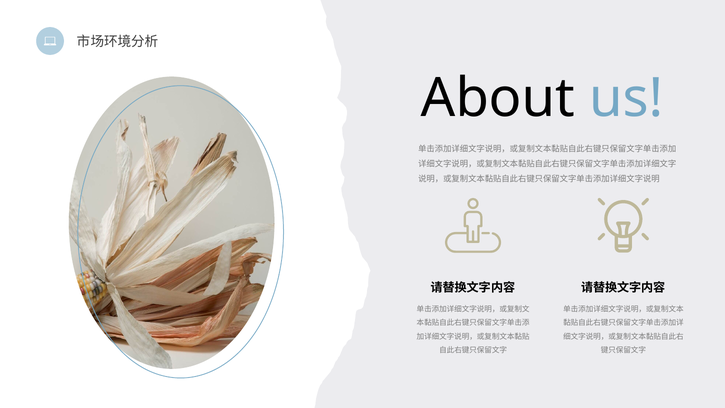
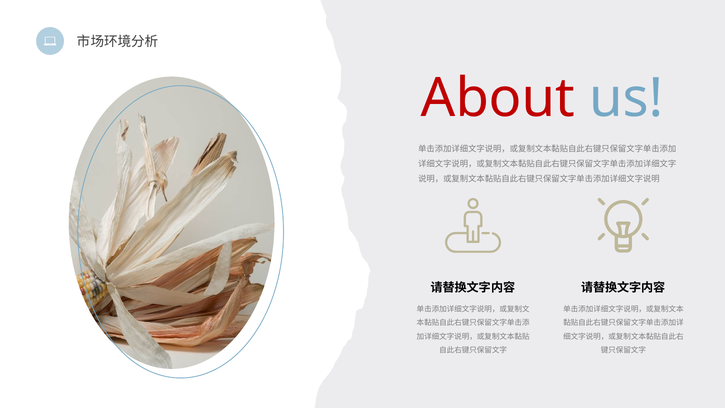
About colour: black -> red
